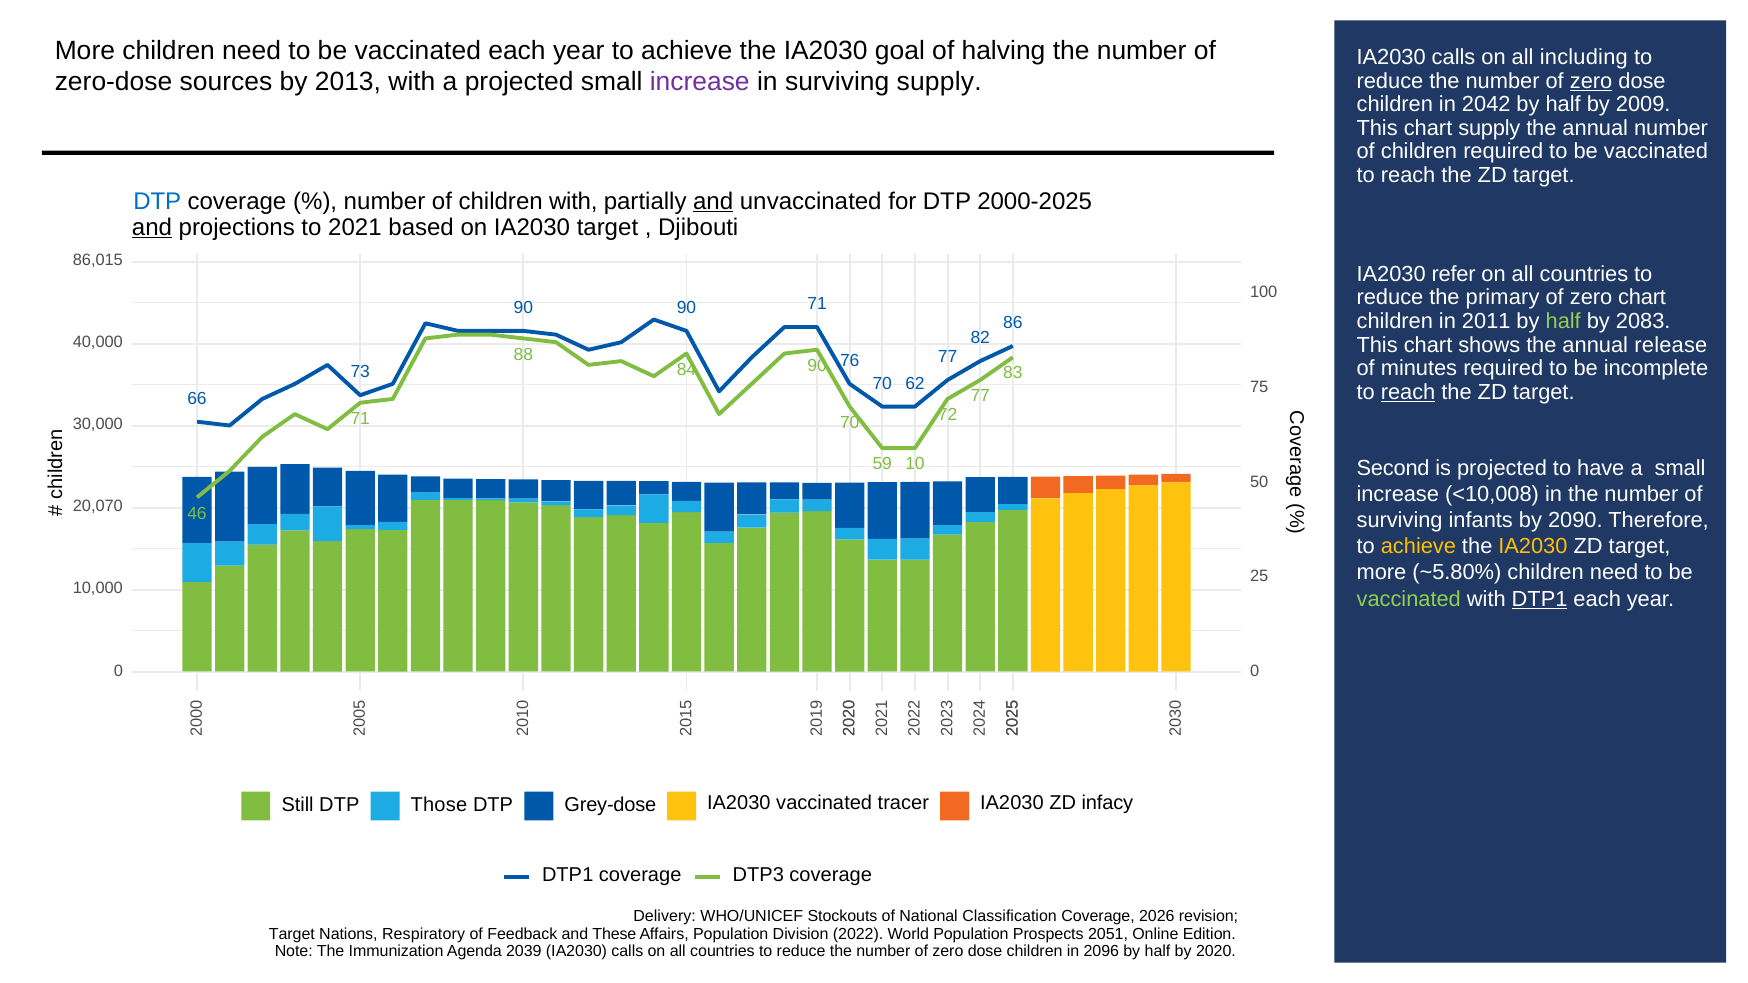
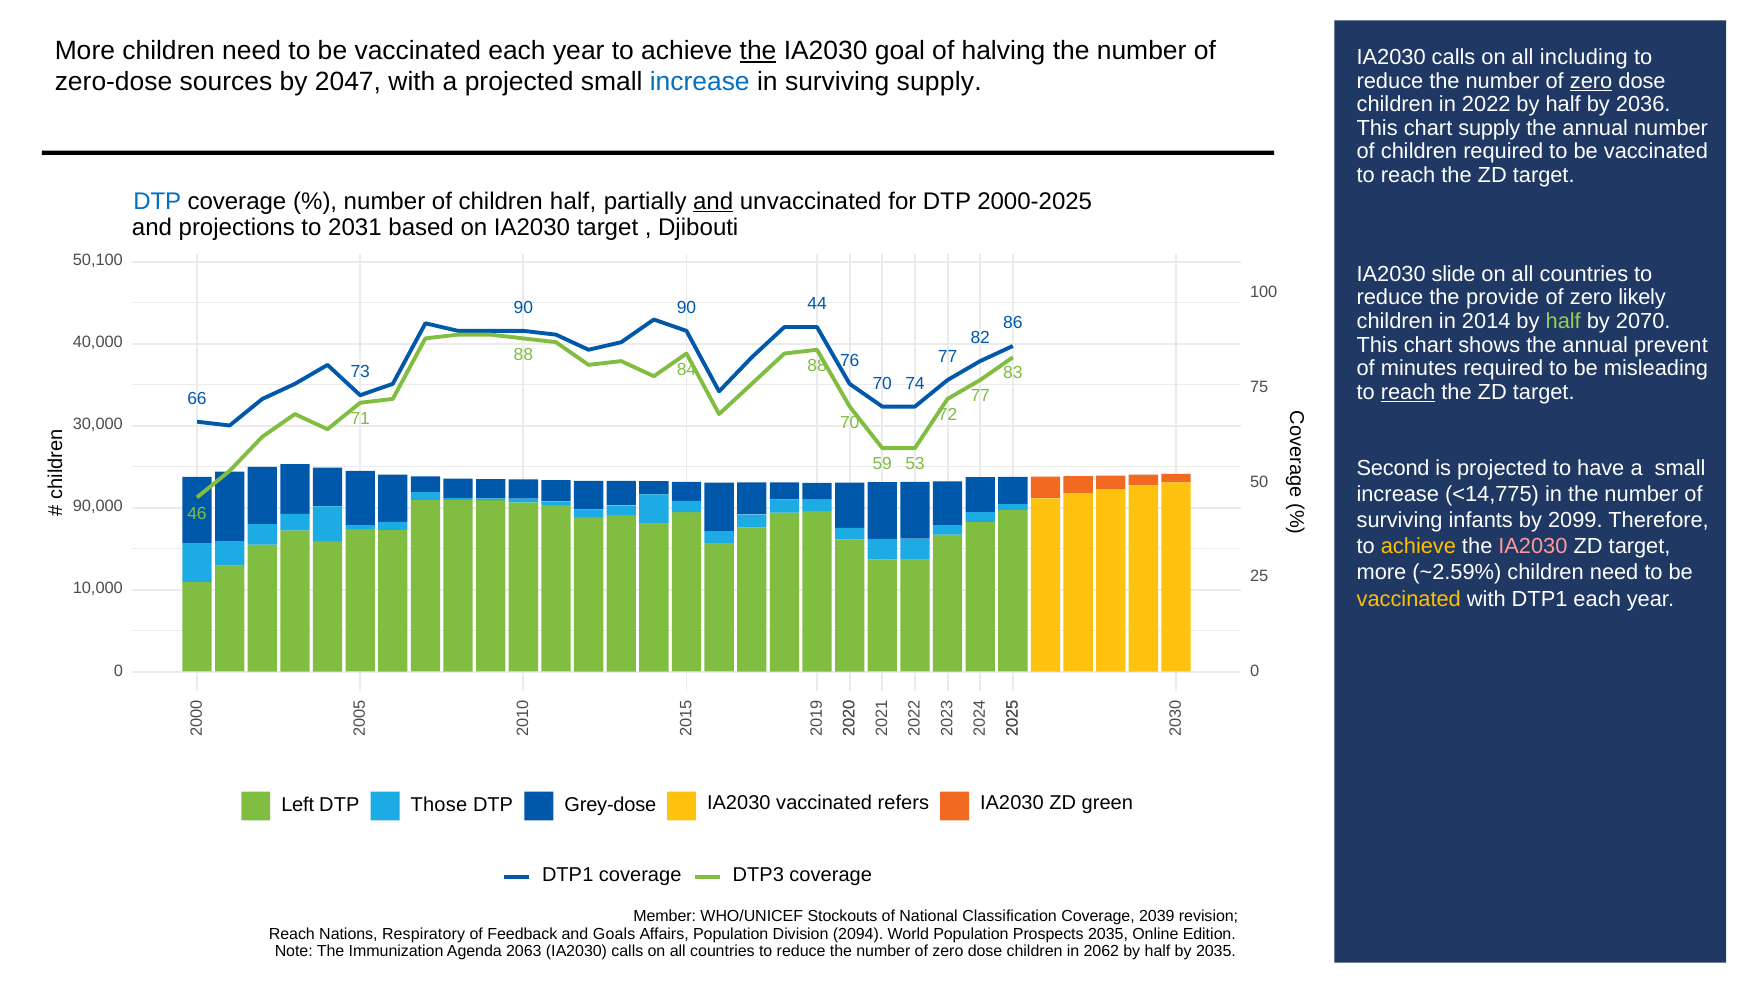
the at (758, 50) underline: none -> present
2013: 2013 -> 2047
increase at (700, 82) colour: purple -> blue
2042: 2042 -> 2022
2009: 2009 -> 2036
children with: with -> half
and at (152, 227) underline: present -> none
2021: 2021 -> 2031
86,015: 86,015 -> 50,100
refer: refer -> slide
primary: primary -> provide
zero chart: chart -> likely
90 71: 71 -> 44
2011: 2011 -> 2014
2083: 2083 -> 2070
release: release -> prevent
incomplete: incomplete -> misleading
84 90: 90 -> 88
62: 62 -> 74
10: 10 -> 53
<10,008: <10,008 -> <14,775
20,070: 20,070 -> 90,000
2090: 2090 -> 2099
IA2030 at (1533, 547) colour: yellow -> pink
~5.80%: ~5.80% -> ~2.59%
vaccinated at (1409, 599) colour: light green -> yellow
DTP1 at (1540, 599) underline: present -> none
Still: Still -> Left
tracer: tracer -> refers
infacy: infacy -> green
Delivery: Delivery -> Member
2026: 2026 -> 2039
Target at (292, 934): Target -> Reach
These: These -> Goals
2022: 2022 -> 2094
Prospects 2051: 2051 -> 2035
2039: 2039 -> 2063
2096: 2096 -> 2062
by 2020: 2020 -> 2035
